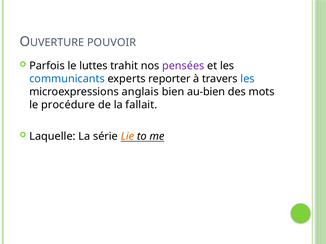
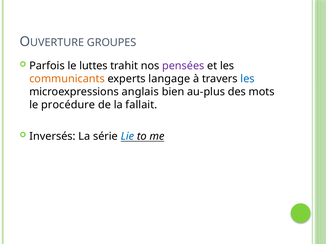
POUVOIR: POUVOIR -> GROUPES
communicants colour: blue -> orange
reporter: reporter -> langage
au-bien: au-bien -> au-plus
Laquelle: Laquelle -> Inversés
Lie colour: orange -> blue
